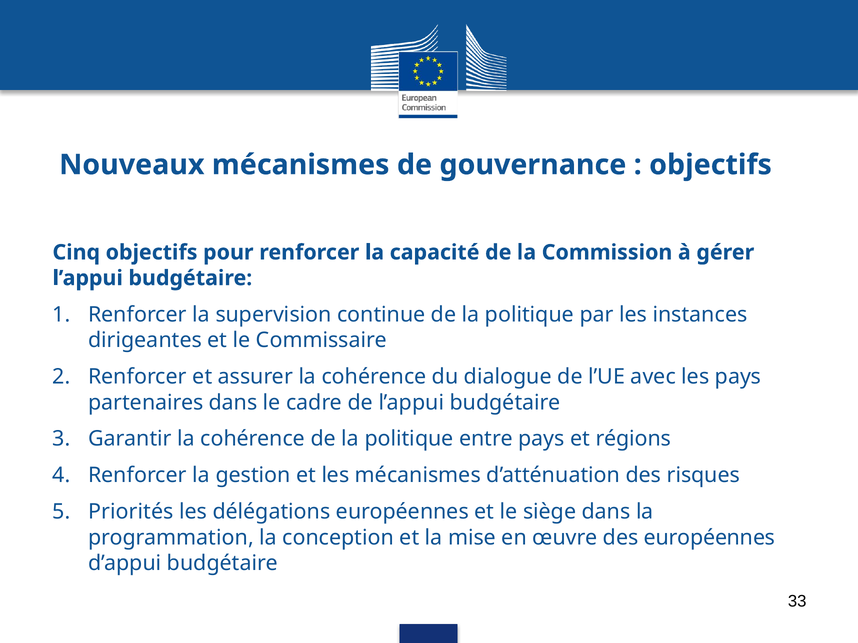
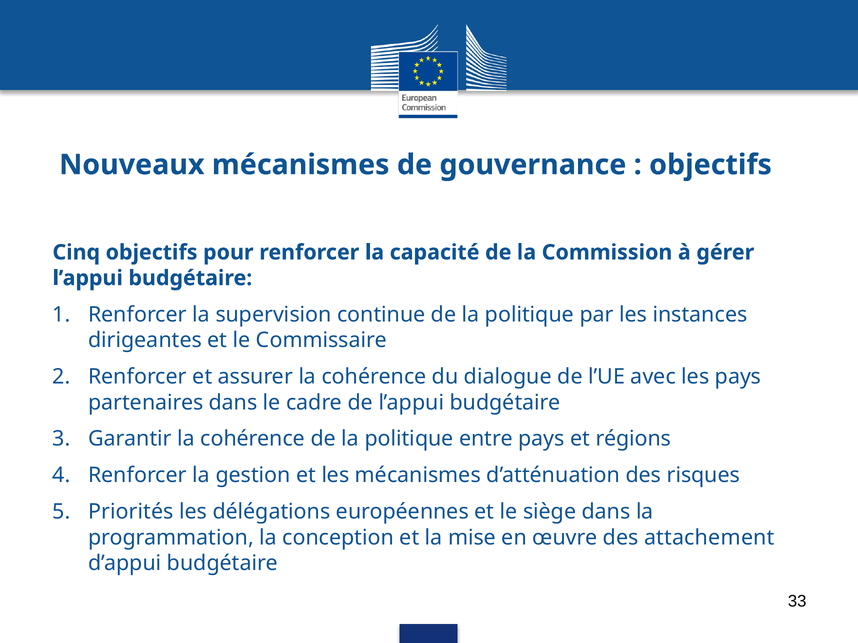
des européennes: européennes -> attachement
